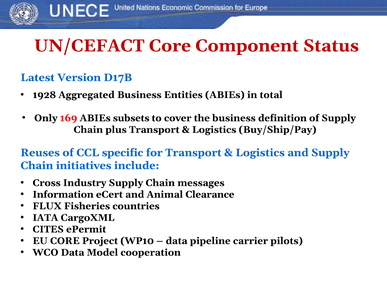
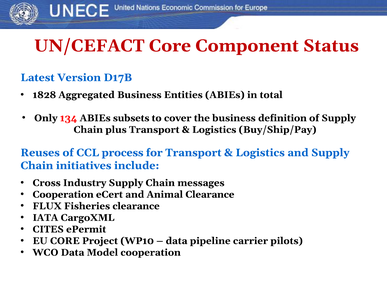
1928: 1928 -> 1828
169: 169 -> 134
specific: specific -> process
Information at (63, 195): Information -> Cooperation
Fisheries countries: countries -> clearance
